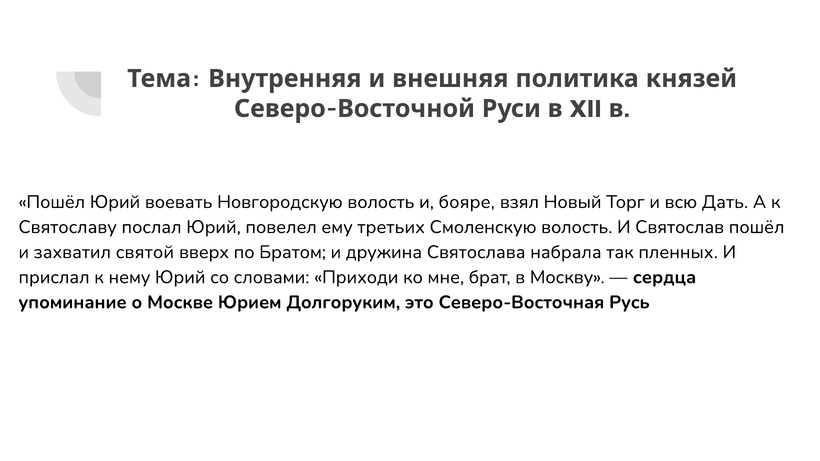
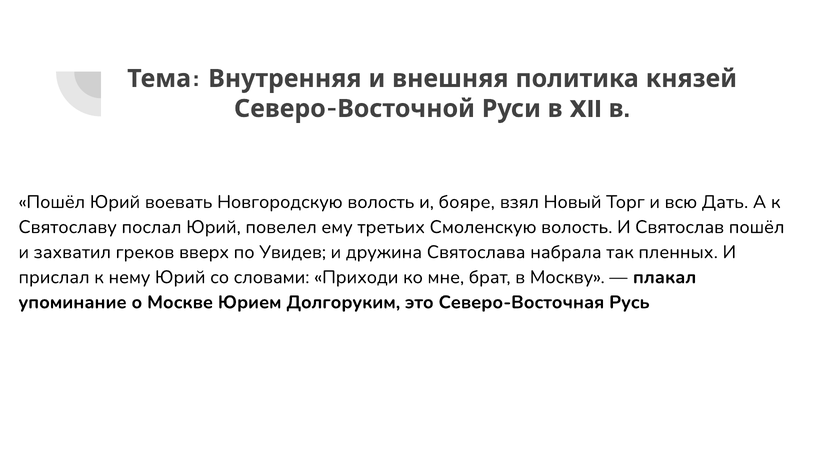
святой: святой -> греков
Братом: Братом -> Увидев
сердца: сердца -> плакал
